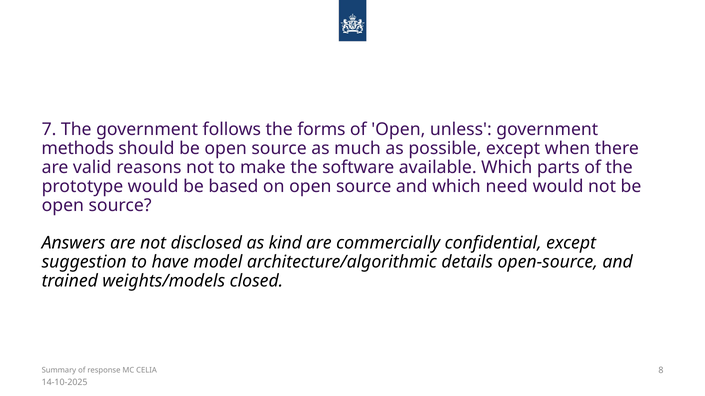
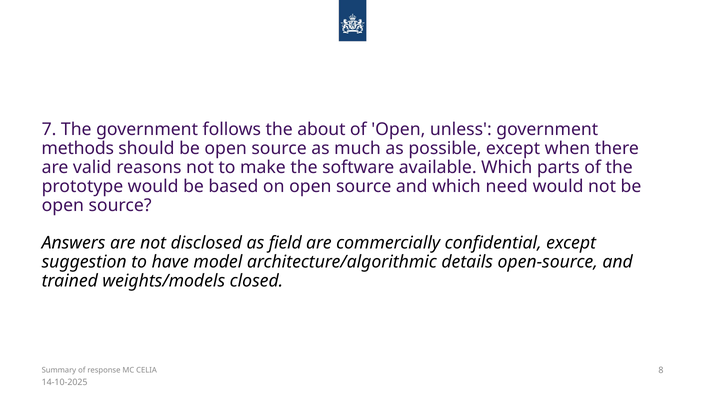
forms: forms -> about
kind: kind -> field
